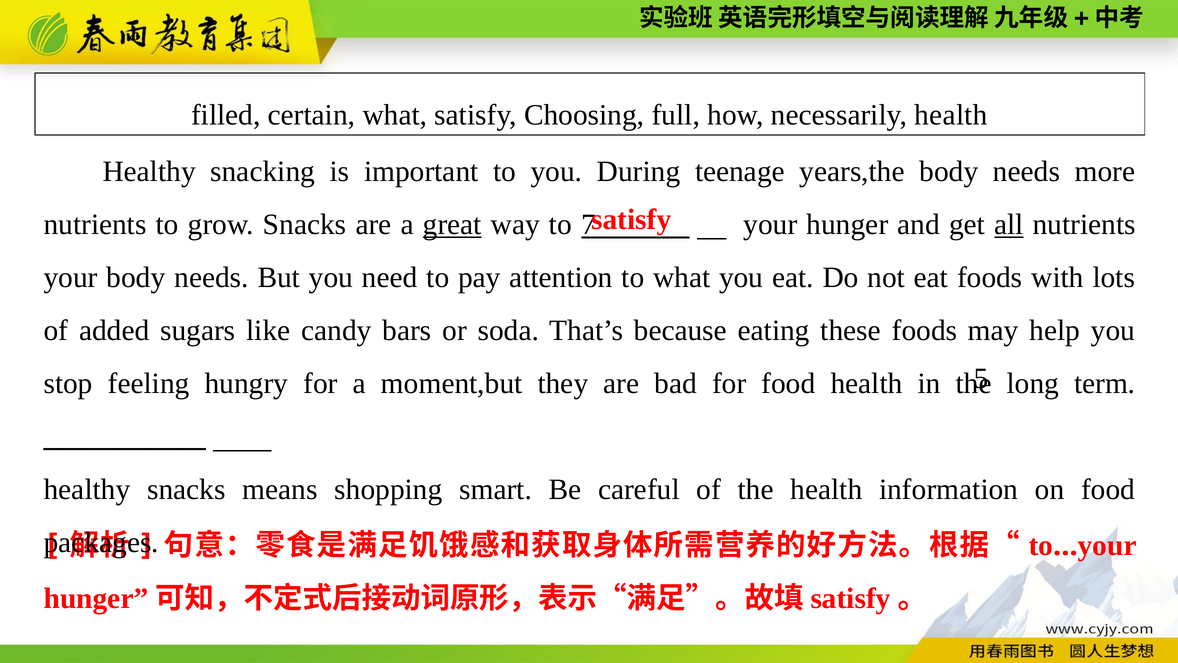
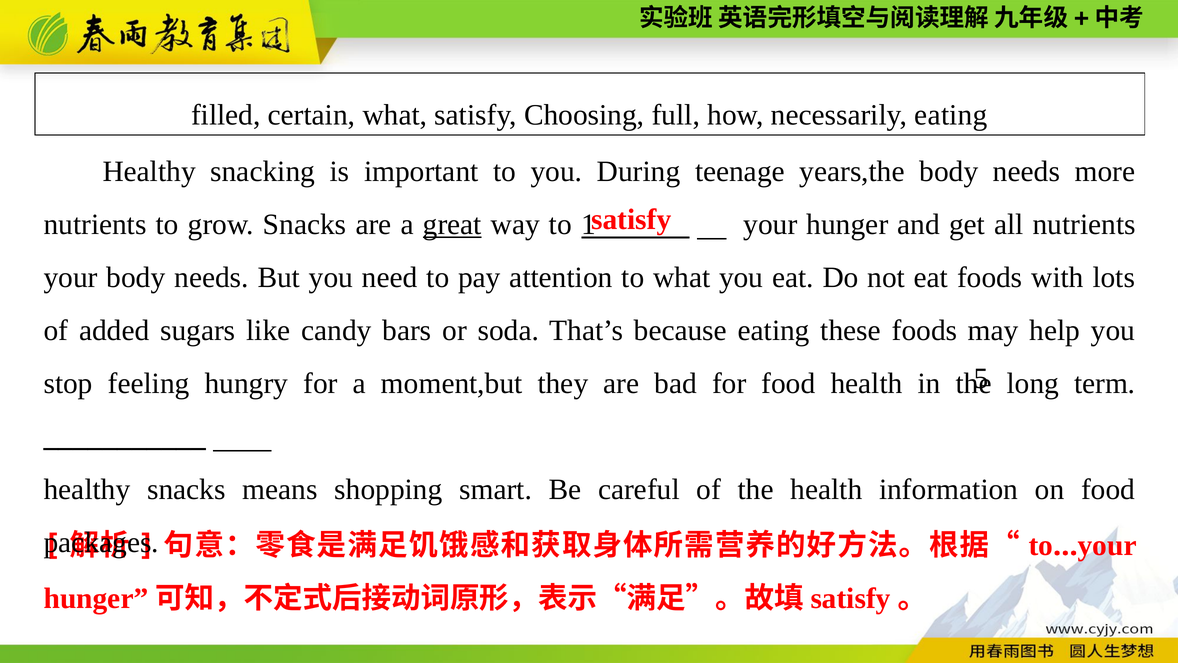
necessarily health: health -> eating
7: 7 -> 1
all underline: present -> none
